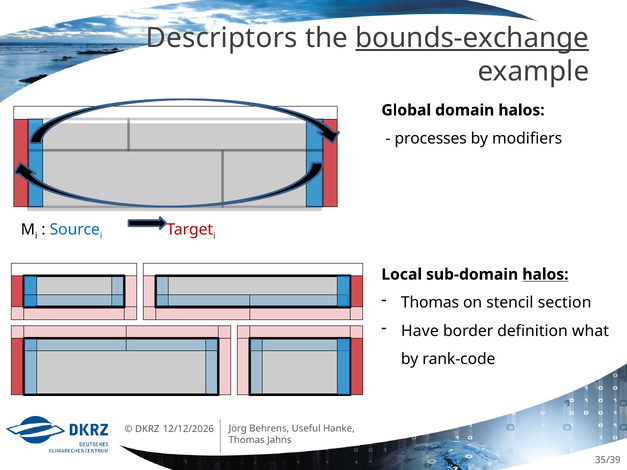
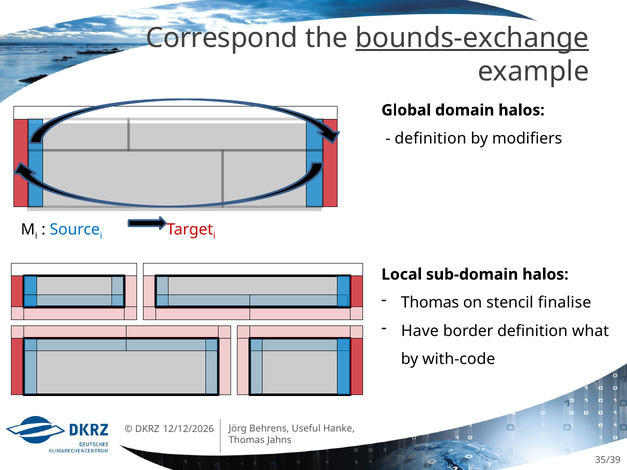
Descriptors: Descriptors -> Correspond
processes at (431, 138): processes -> definition
halos at (545, 275) underline: present -> none
section: section -> finalise
rank-code: rank-code -> with-code
